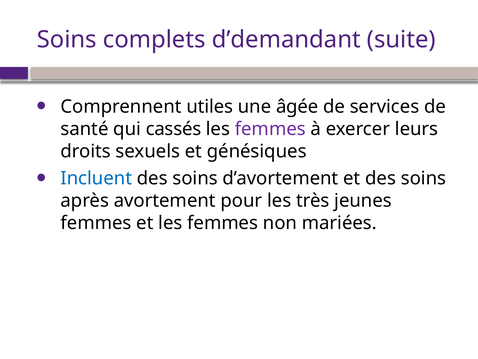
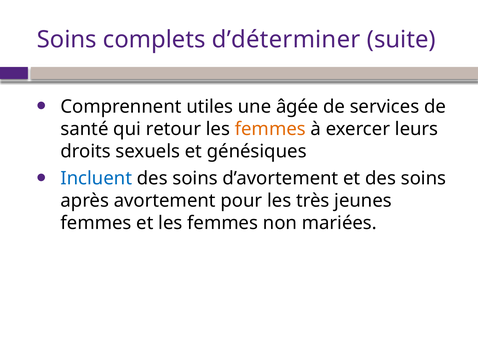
d’demandant: d’demandant -> d’déterminer
cassés: cassés -> retour
femmes at (270, 129) colour: purple -> orange
